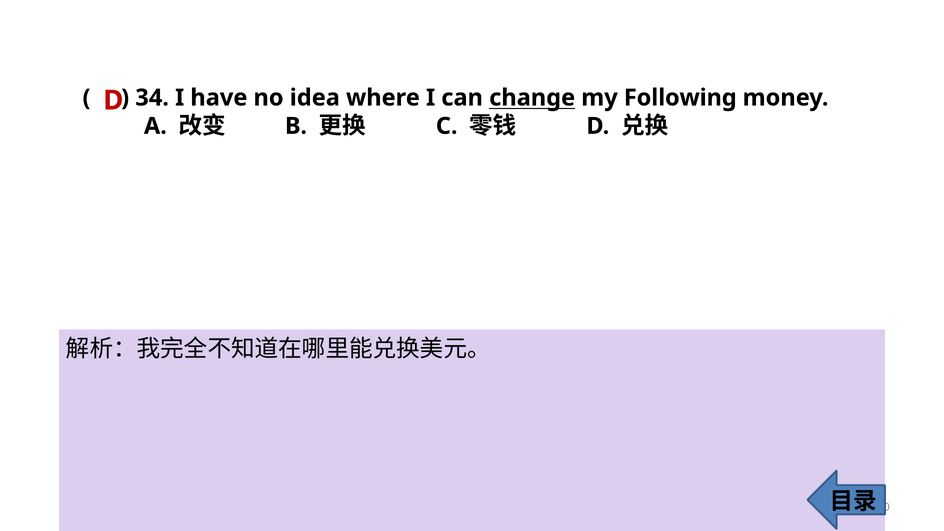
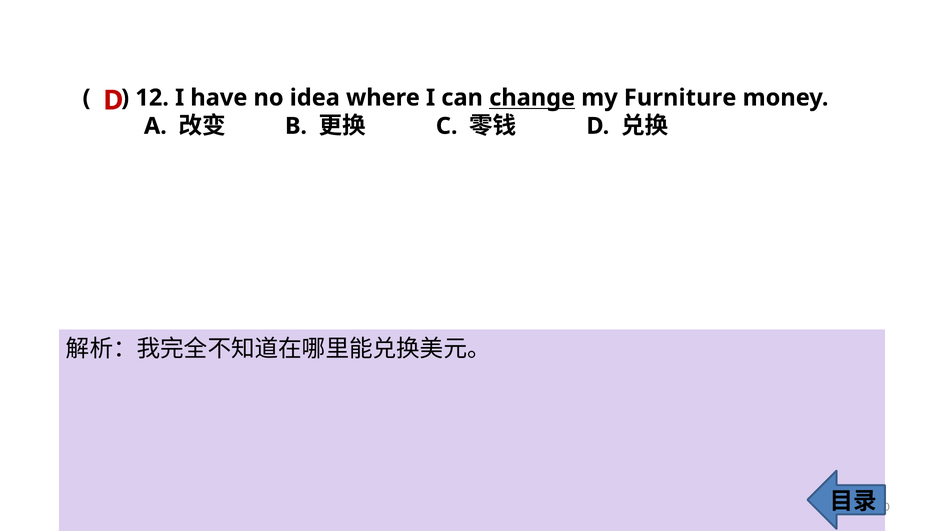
34: 34 -> 12
Following: Following -> Furniture
